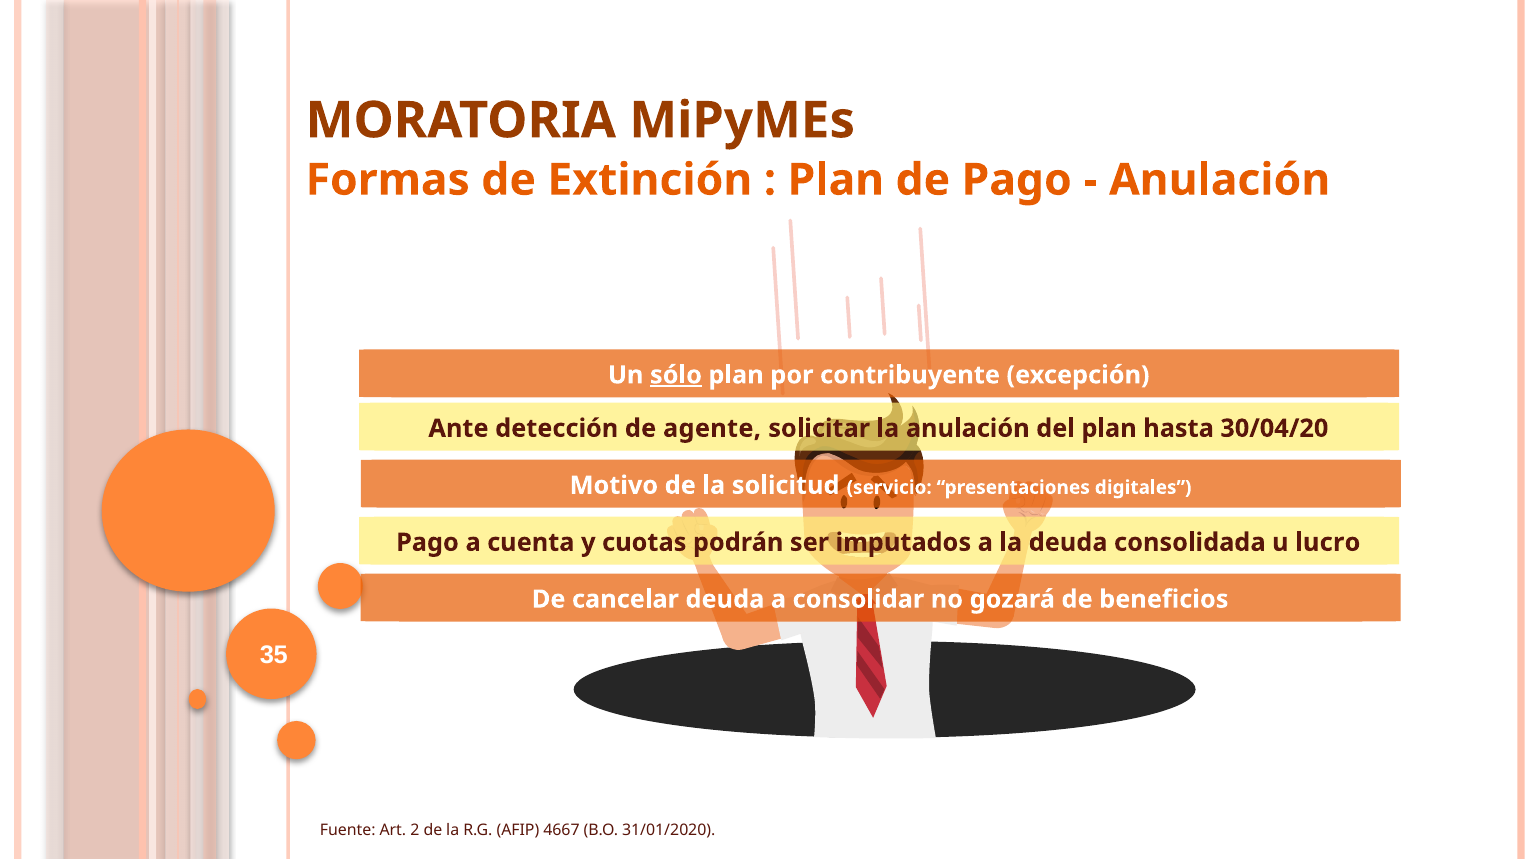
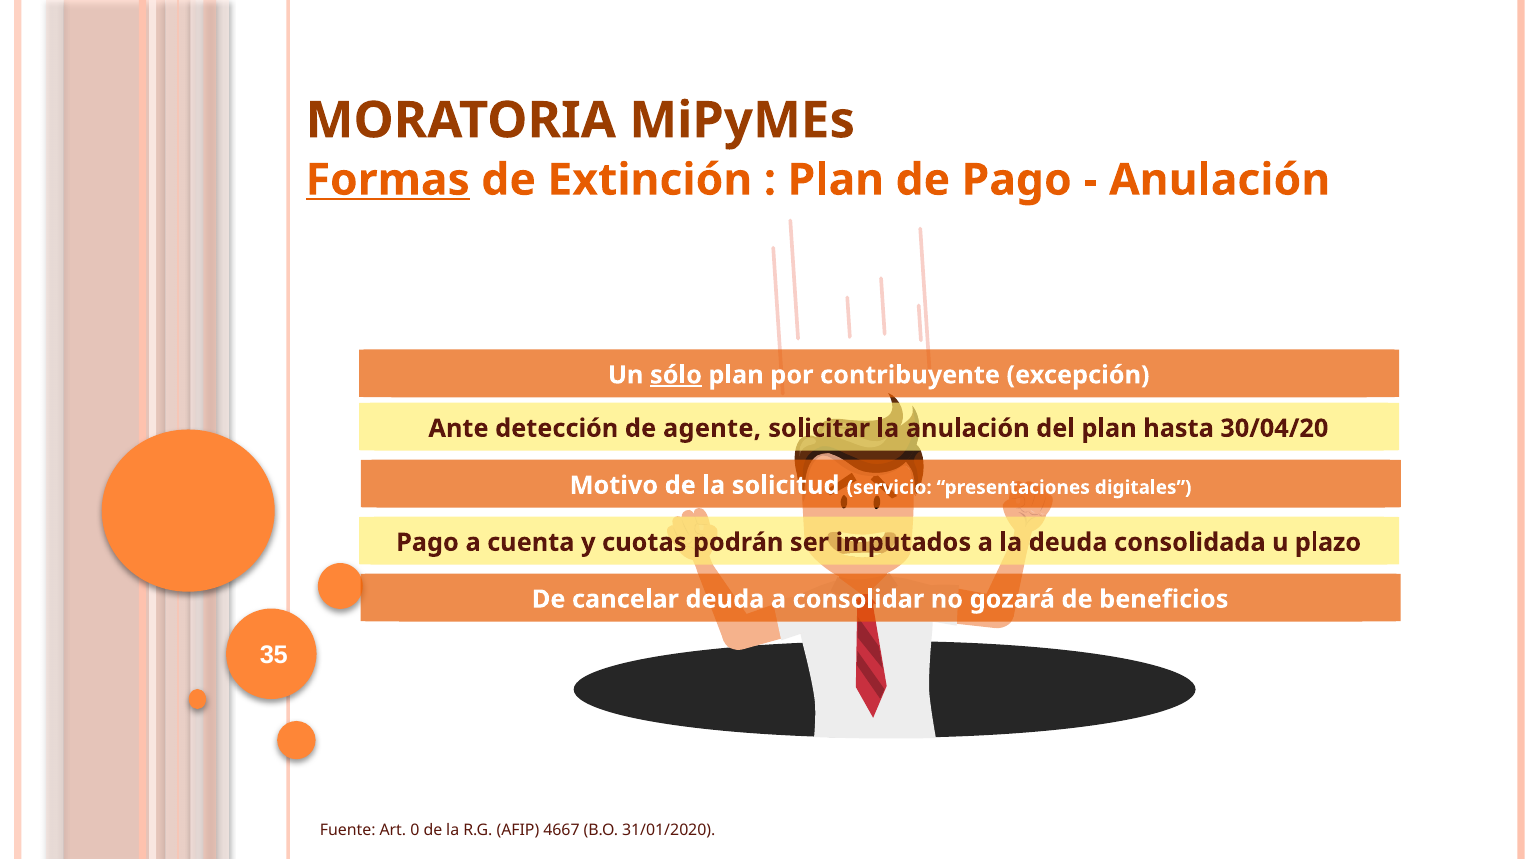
Formas underline: none -> present
lucro: lucro -> plazo
2: 2 -> 0
